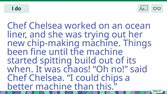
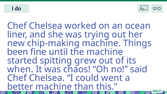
build: build -> grew
chips: chips -> went
